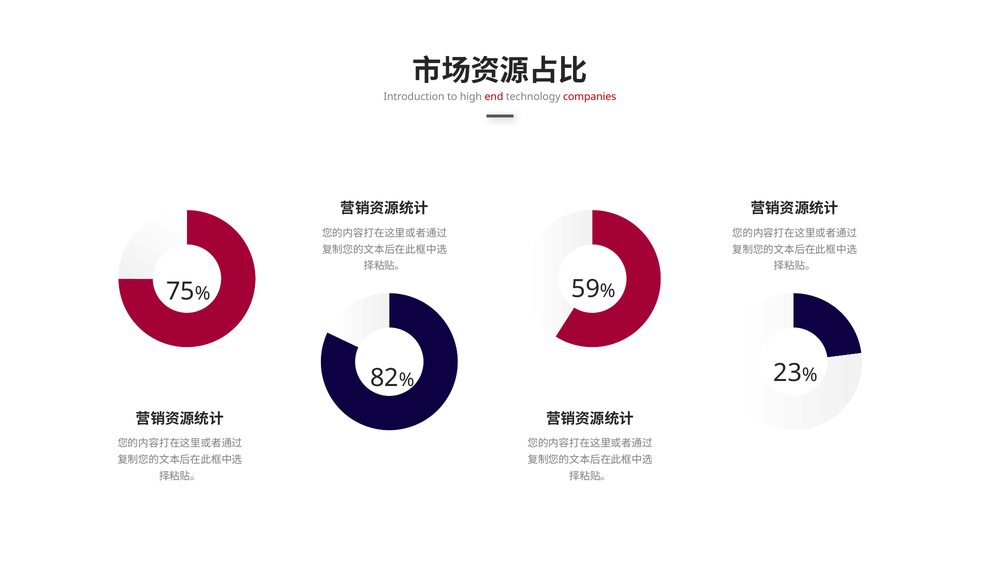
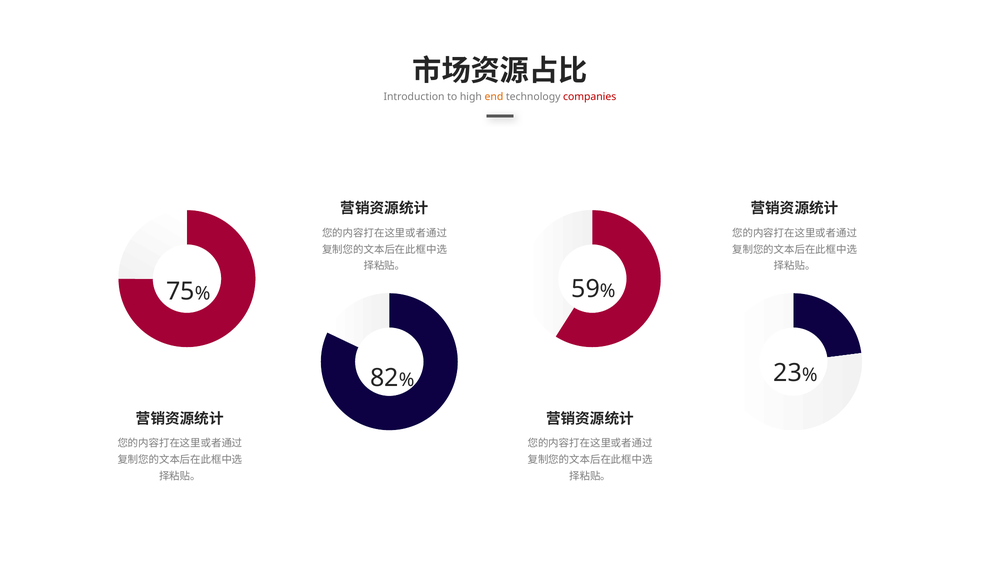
end colour: red -> orange
